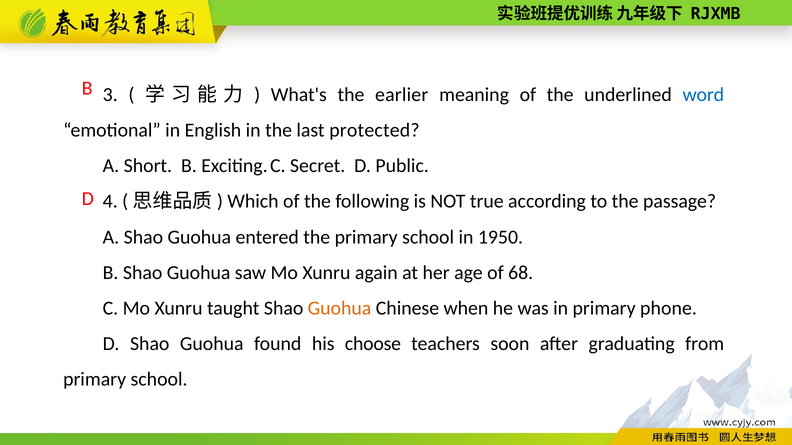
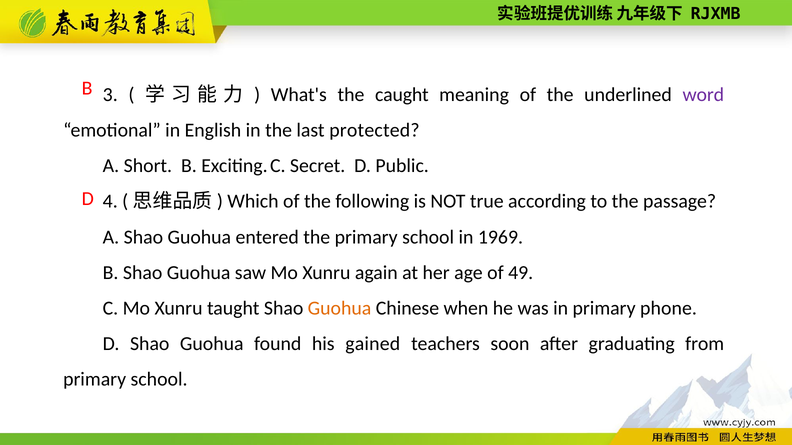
earlier: earlier -> caught
word colour: blue -> purple
1950: 1950 -> 1969
68: 68 -> 49
choose: choose -> gained
